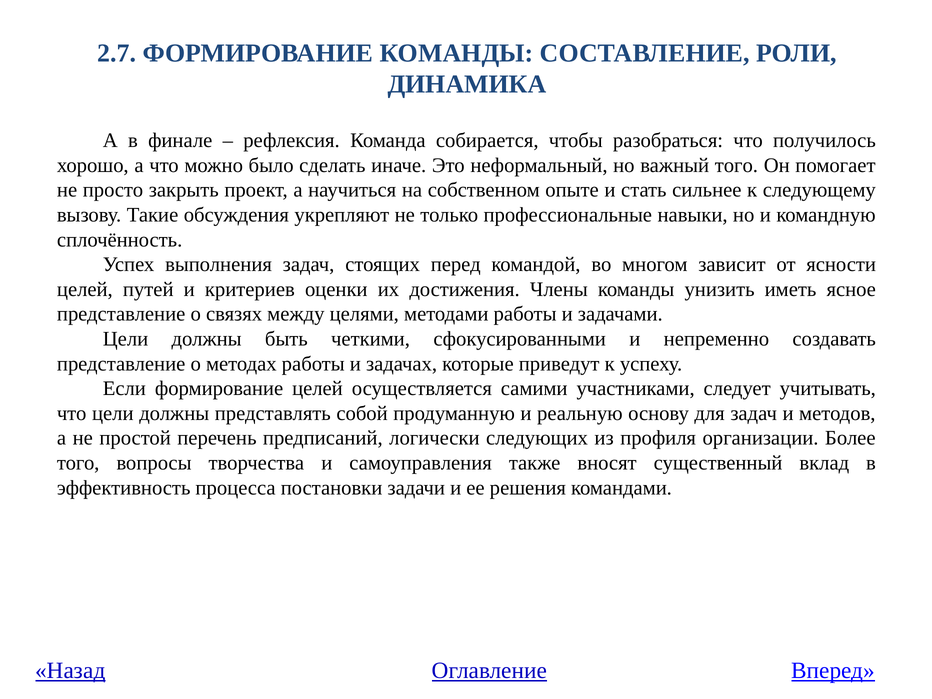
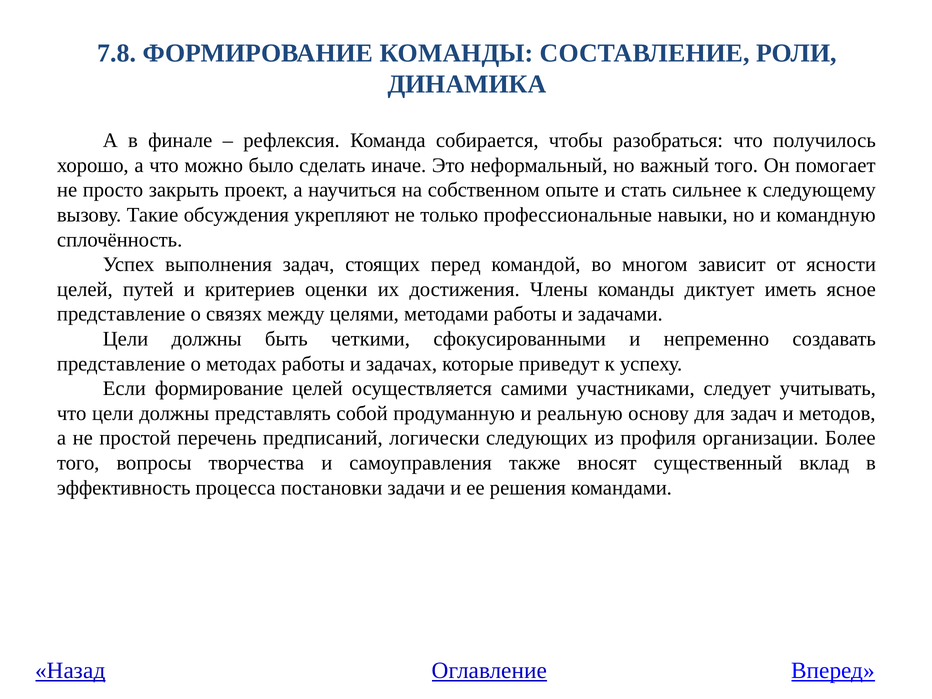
2.7: 2.7 -> 7.8
унизить: унизить -> диктует
